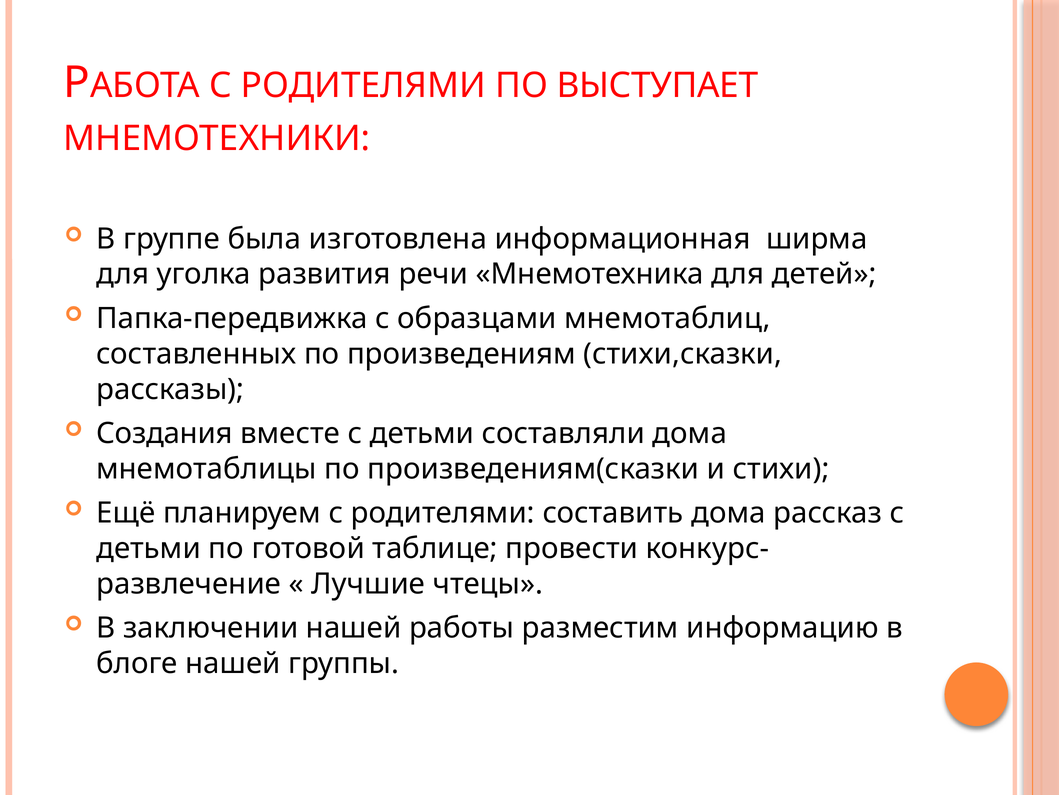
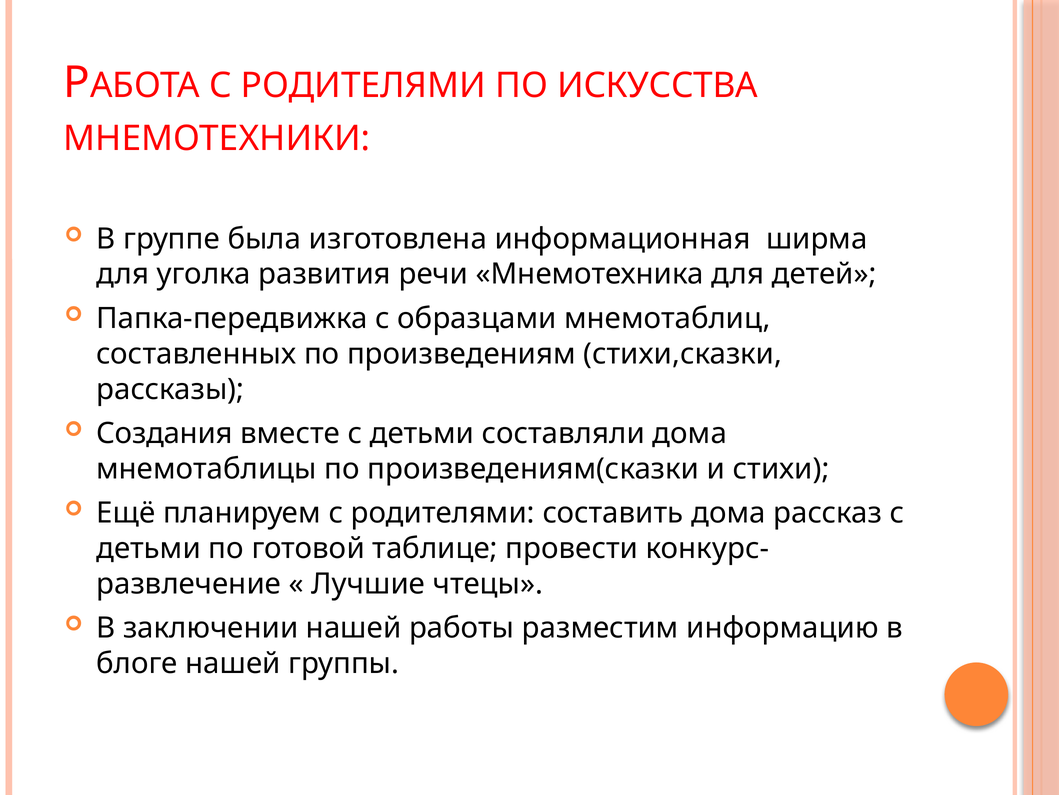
ВЫСТУПАЕТ: ВЫСТУПАЕТ -> ИСКУССТВА
